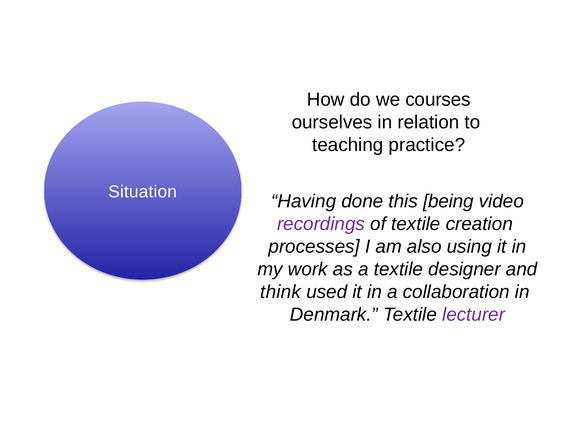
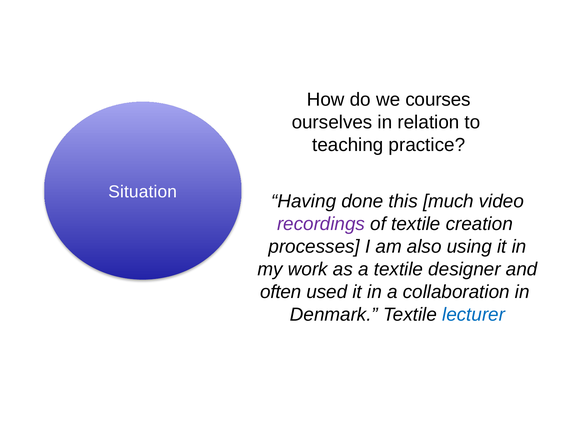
being: being -> much
think: think -> often
lecturer colour: purple -> blue
